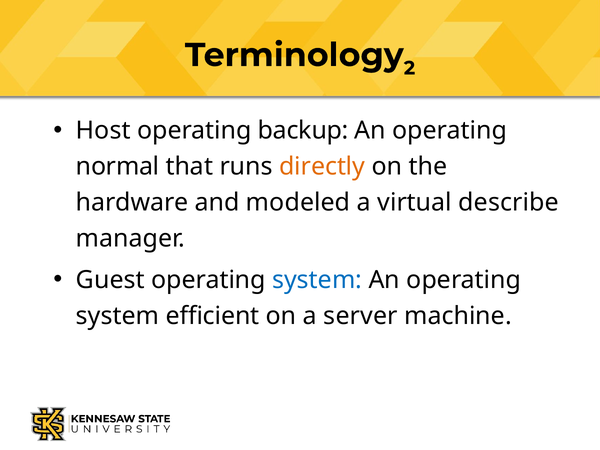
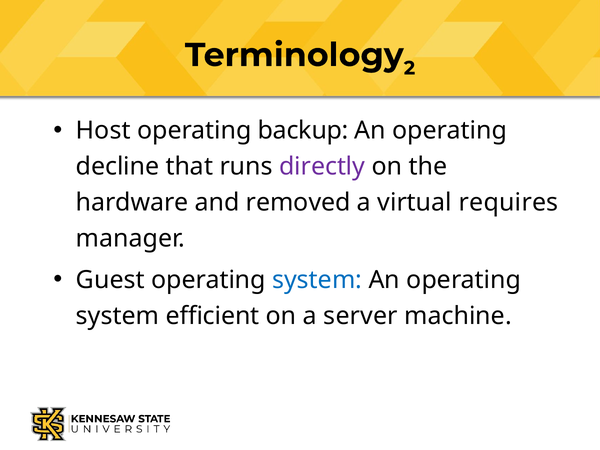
normal: normal -> decline
directly colour: orange -> purple
modeled: modeled -> removed
describe: describe -> requires
